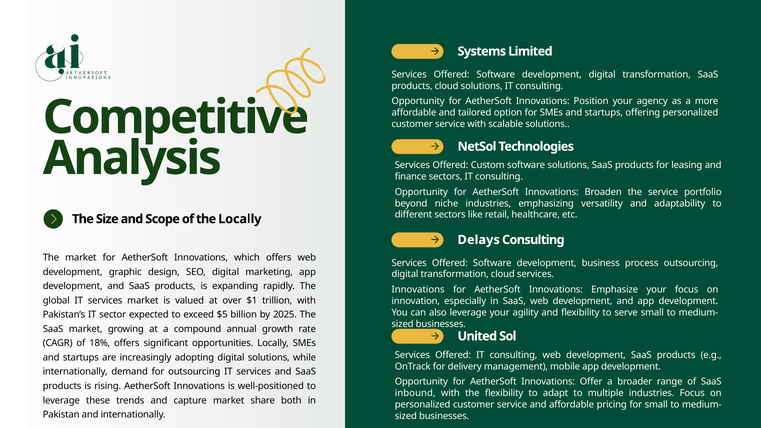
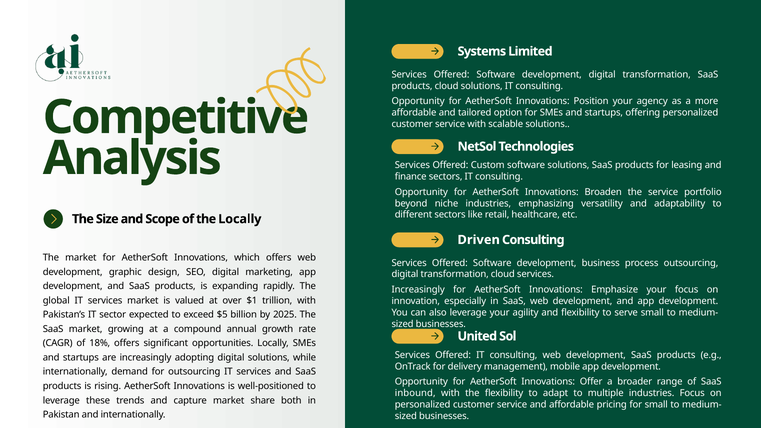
Delays: Delays -> Driven
Innovations at (418, 290): Innovations -> Increasingly
